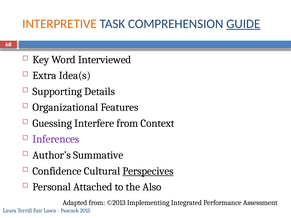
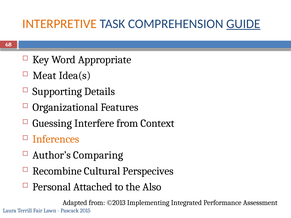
Interviewed: Interviewed -> Appropriate
Extra: Extra -> Meat
Inferences colour: purple -> orange
Summative: Summative -> Comparing
Confidence: Confidence -> Recombine
Perspecives underline: present -> none
